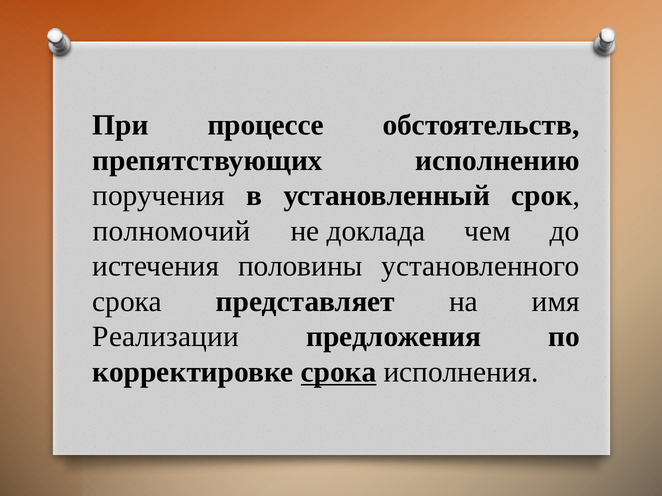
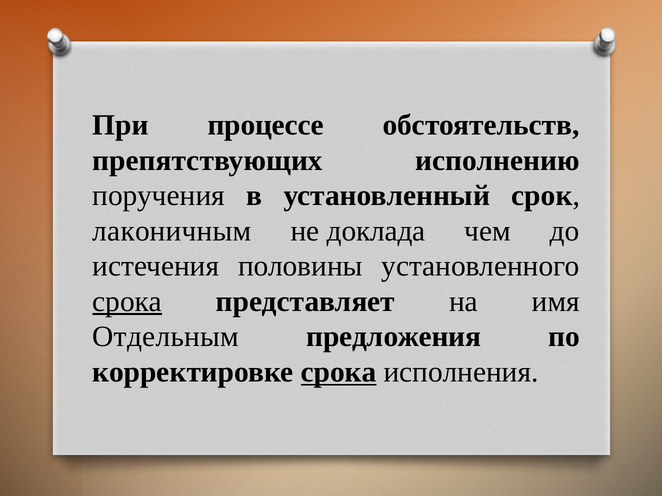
полномочий: полномочий -> лаконичным
срока at (127, 302) underline: none -> present
Реализации: Реализации -> Отдельным
